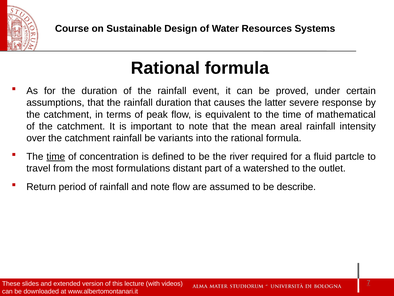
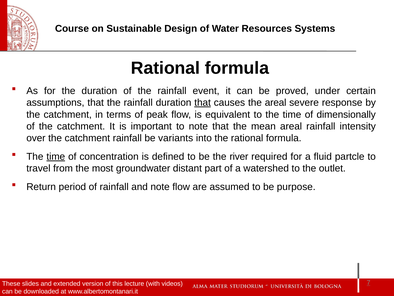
that at (203, 102) underline: none -> present
the latter: latter -> areal
mathematical: mathematical -> dimensionally
formulations: formulations -> groundwater
describe: describe -> purpose
